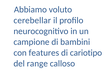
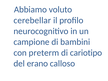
features: features -> preterm
range: range -> erano
